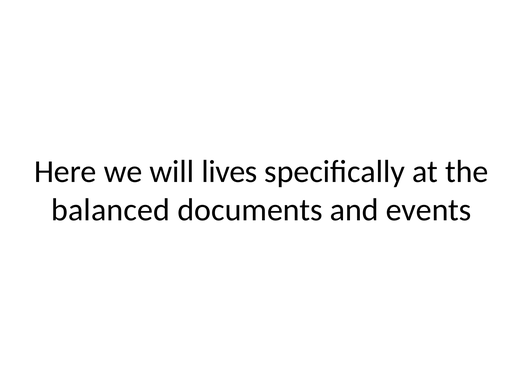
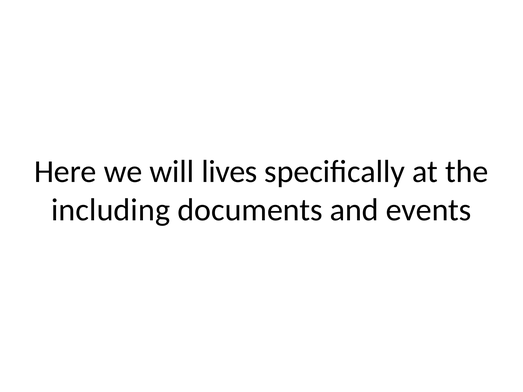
balanced: balanced -> including
